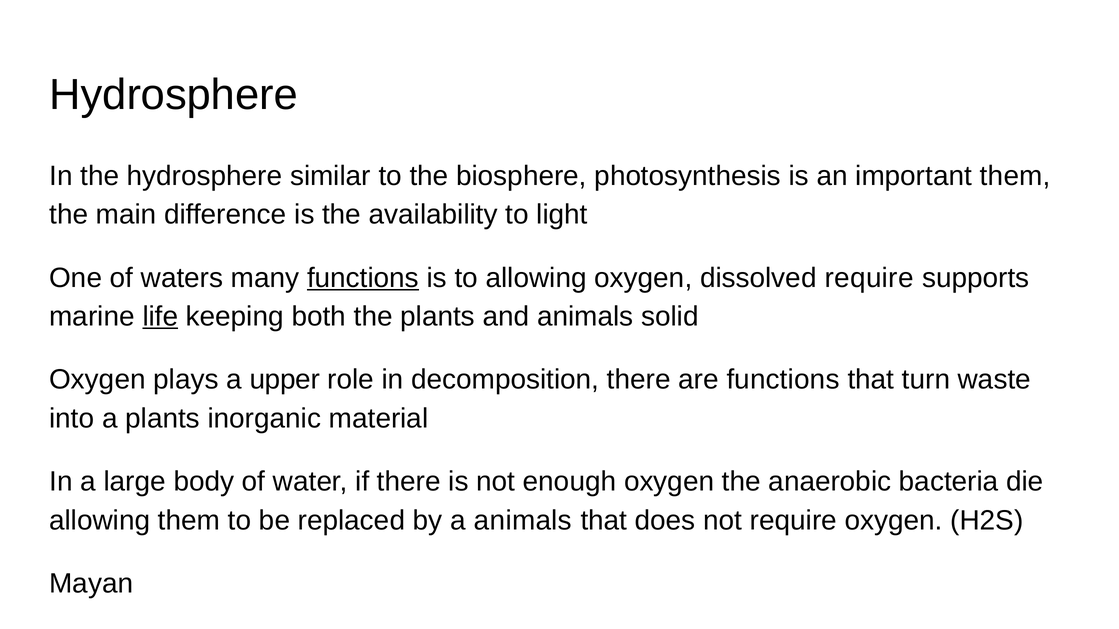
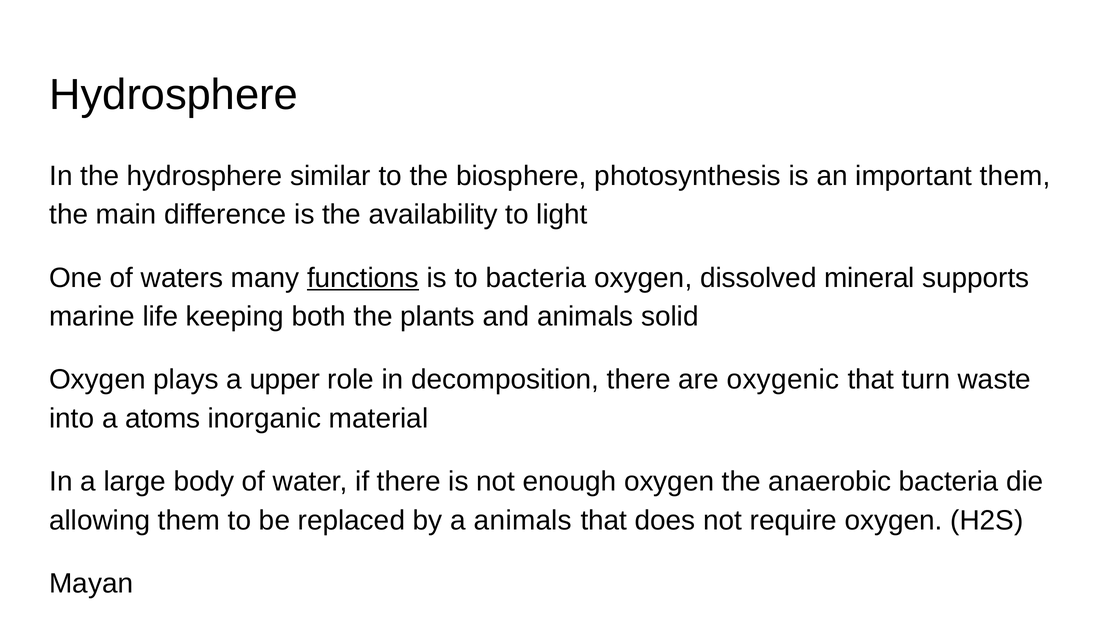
to allowing: allowing -> bacteria
dissolved require: require -> mineral
life underline: present -> none
are functions: functions -> oxygenic
a plants: plants -> atoms
